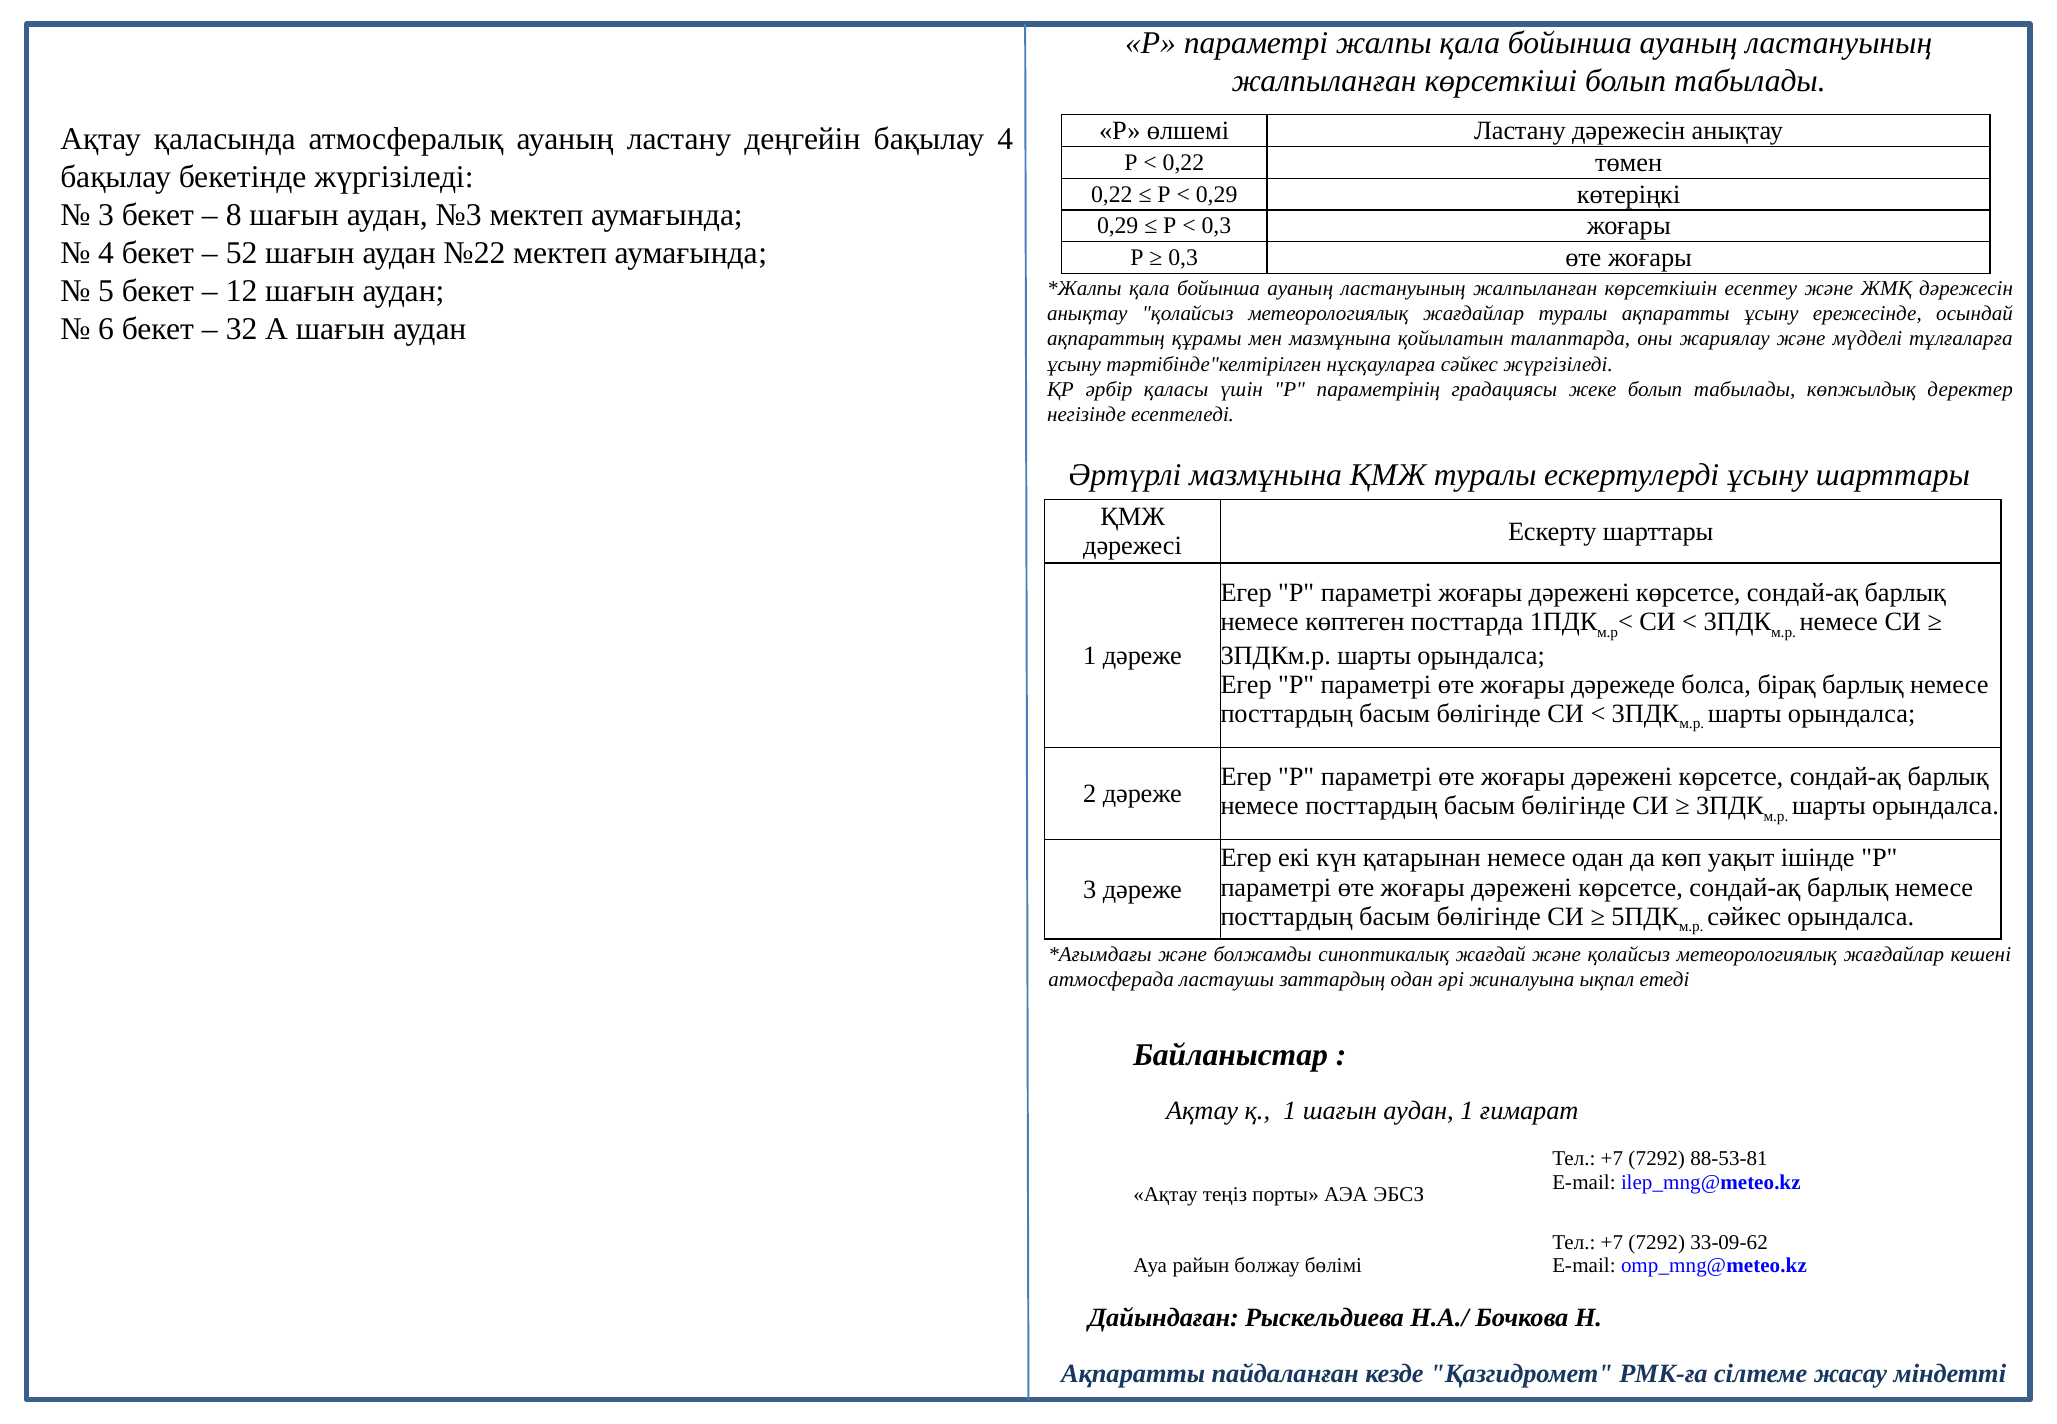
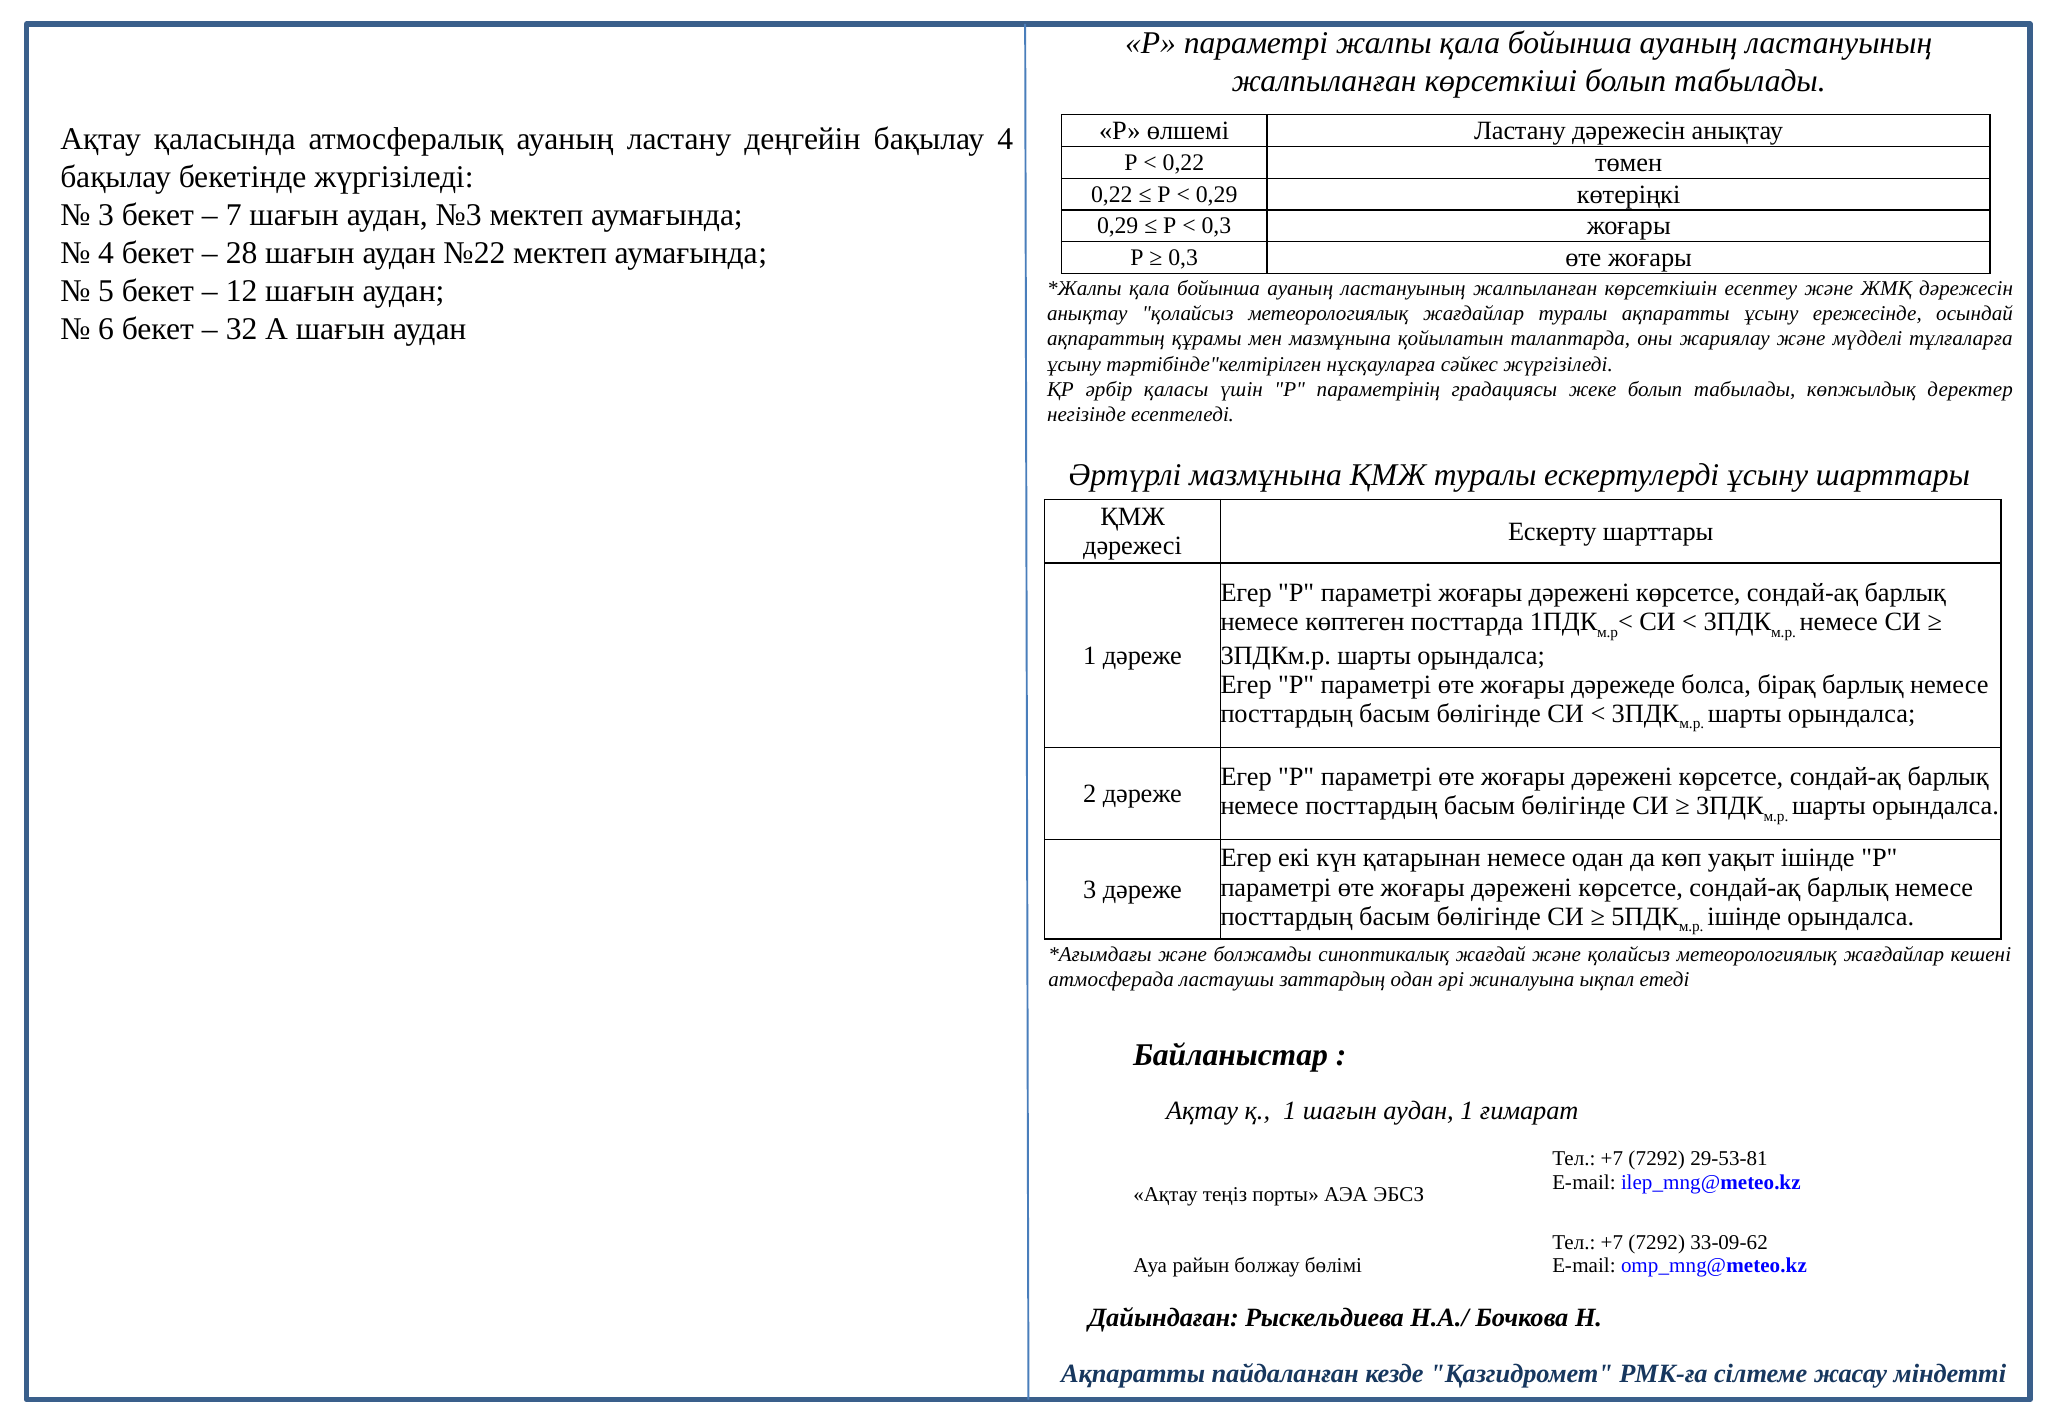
8: 8 -> 7
52: 52 -> 28
сәйкес at (1744, 916): сәйкес -> ішінде
88-53-81: 88-53-81 -> 29-53-81
